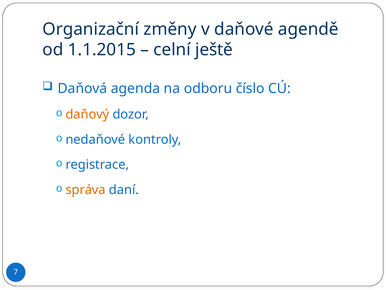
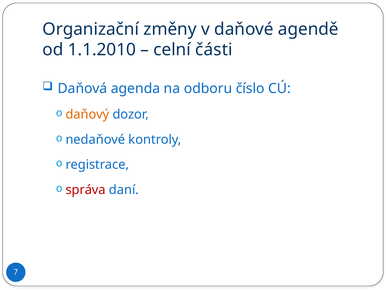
1.1.2015: 1.1.2015 -> 1.1.2010
ještě: ještě -> části
správa colour: orange -> red
